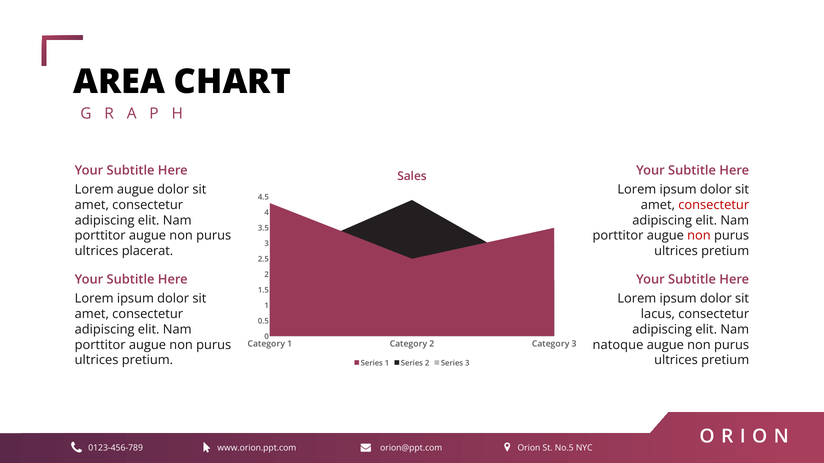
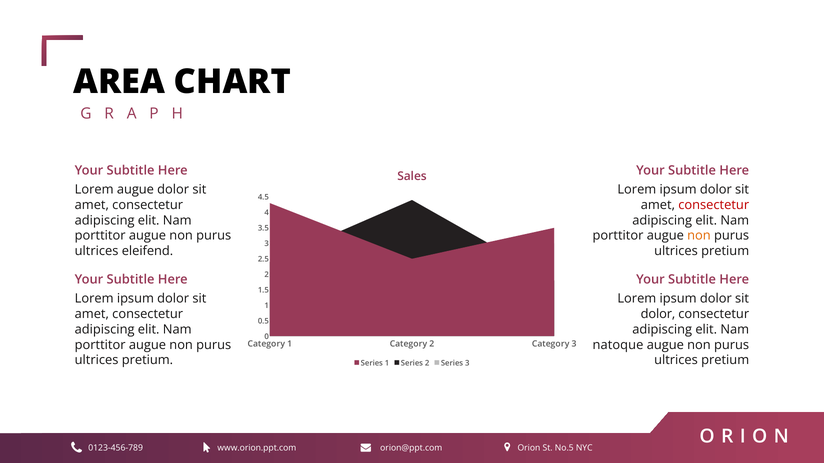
non at (699, 236) colour: red -> orange
placerat: placerat -> eleifend
lacus at (658, 314): lacus -> dolor
